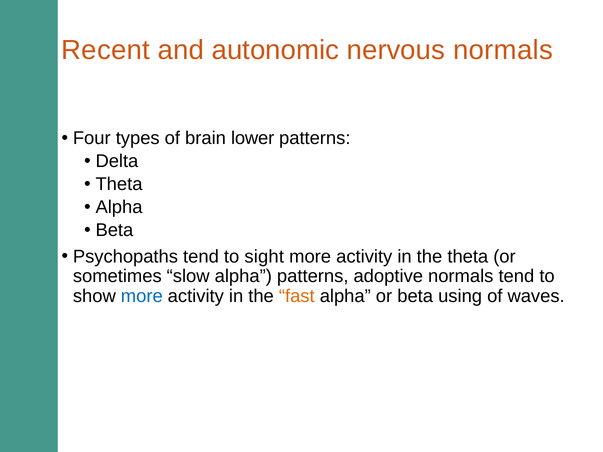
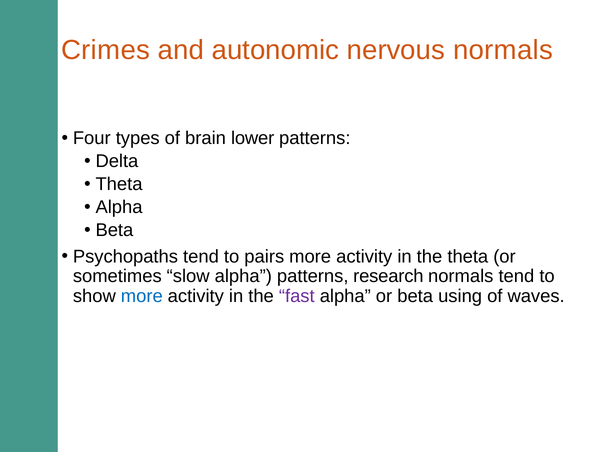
Recent: Recent -> Crimes
sight: sight -> pairs
adoptive: adoptive -> research
fast colour: orange -> purple
